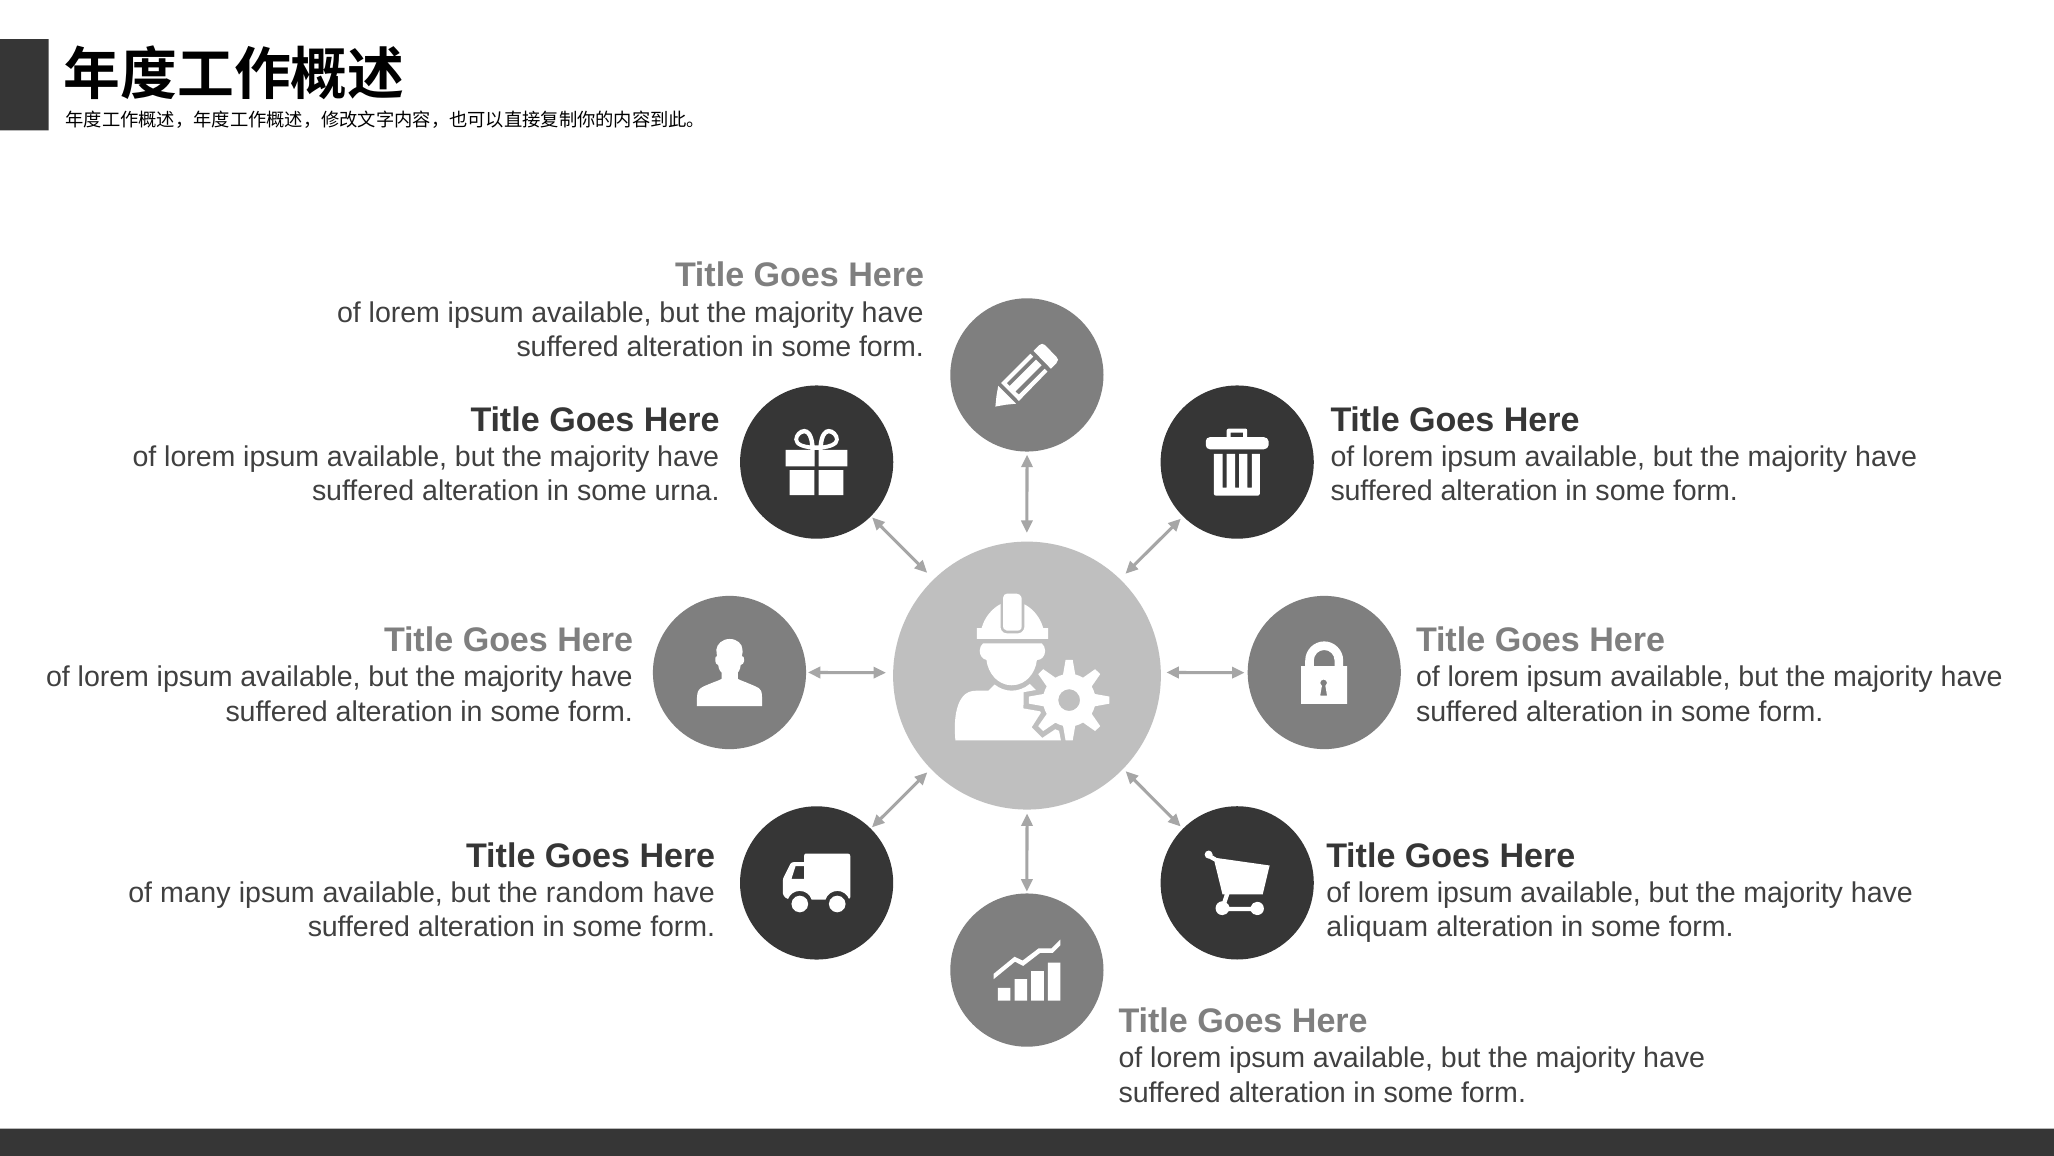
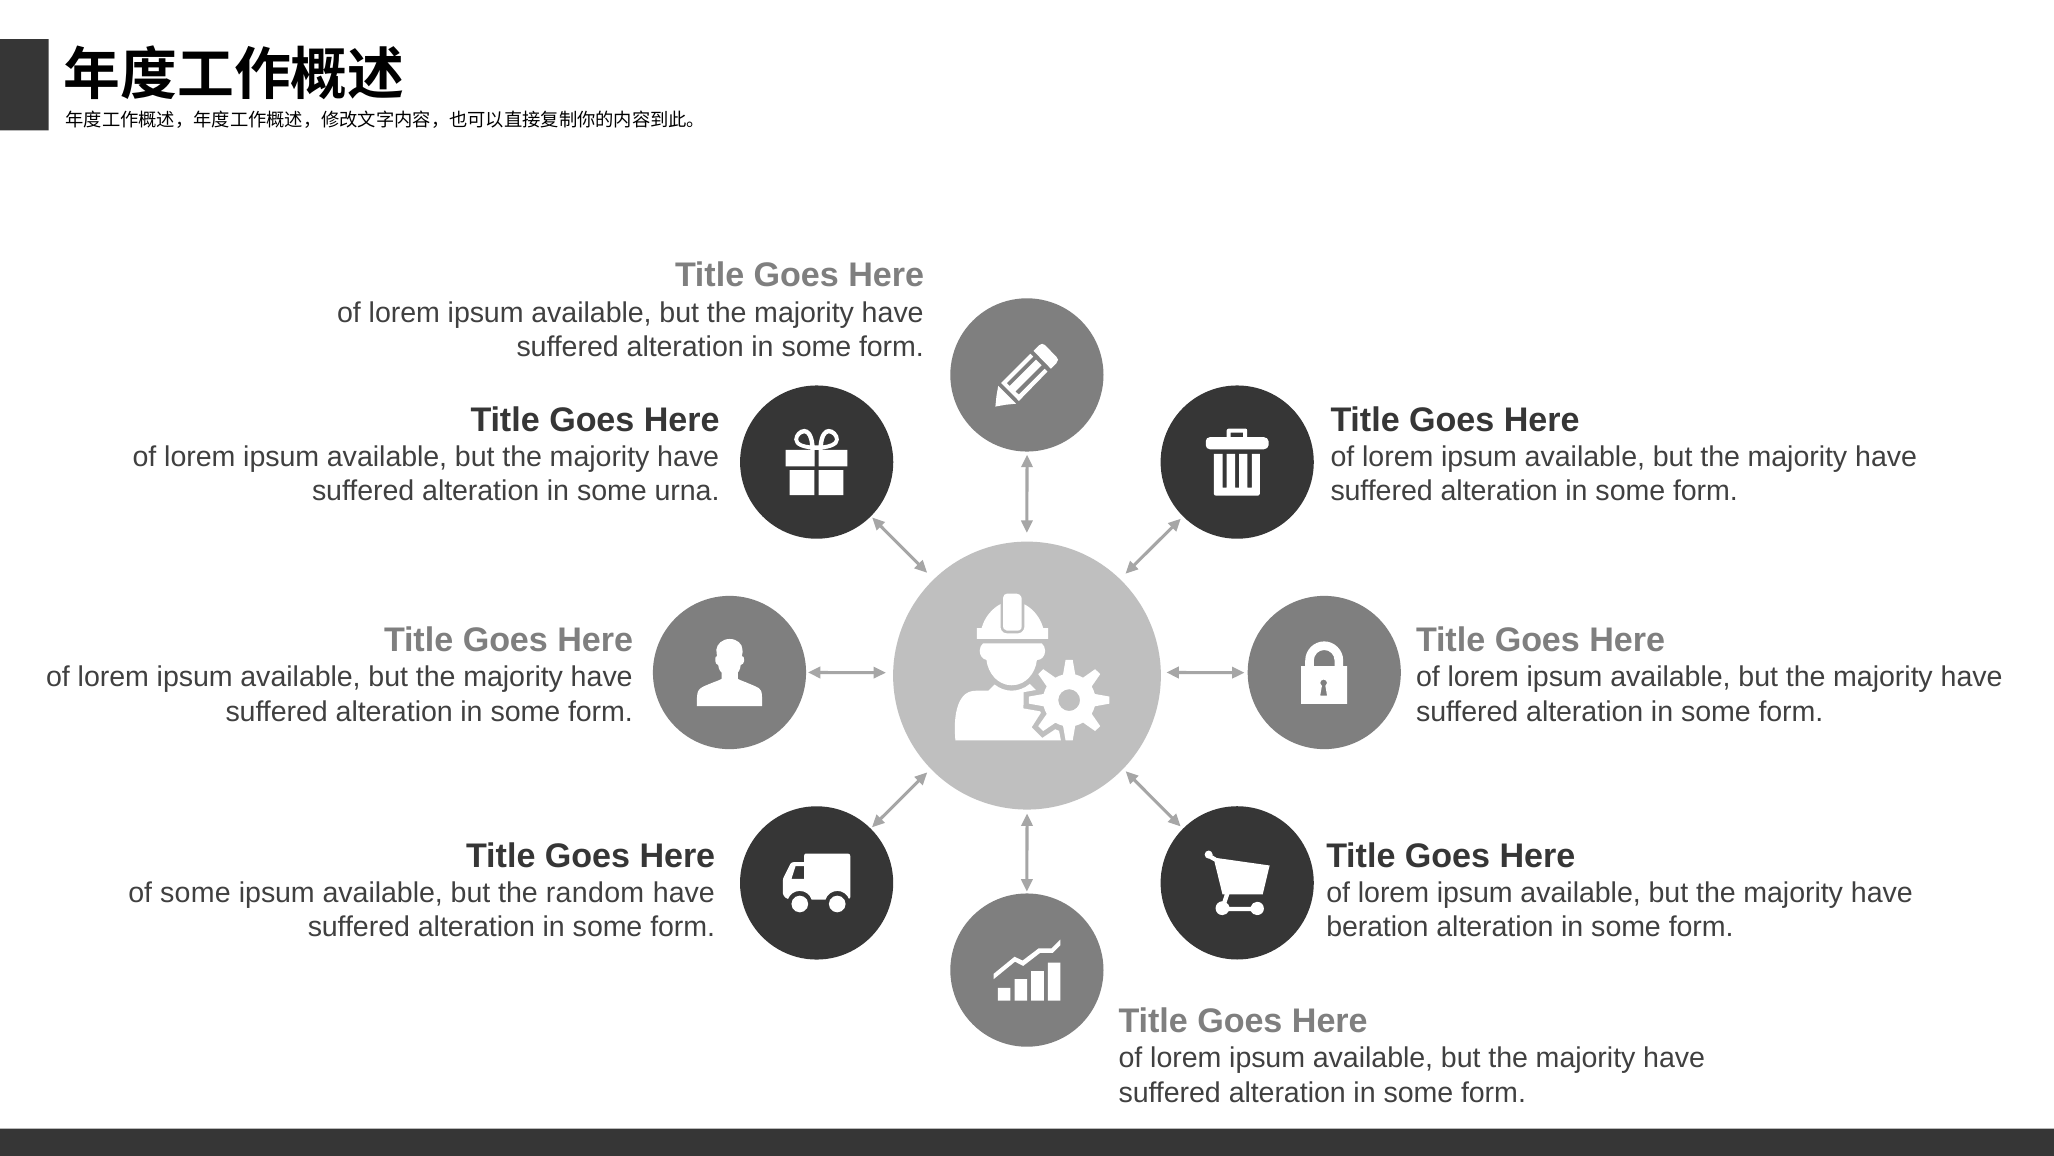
of many: many -> some
aliquam: aliquam -> beration
